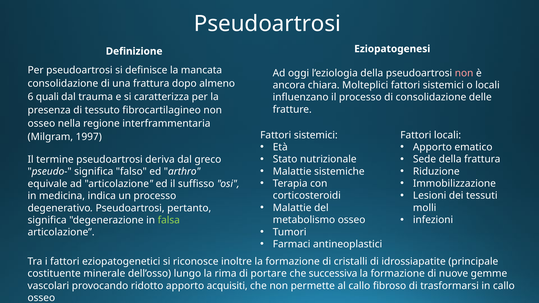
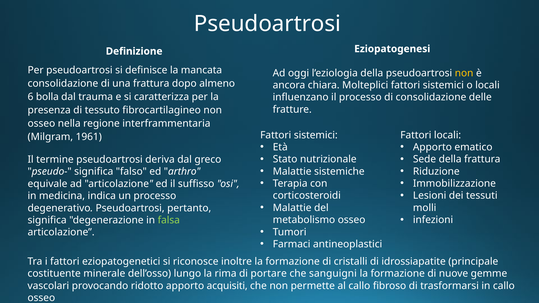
non at (464, 73) colour: pink -> yellow
quali: quali -> bolla
1997: 1997 -> 1961
successiva: successiva -> sanguigni
